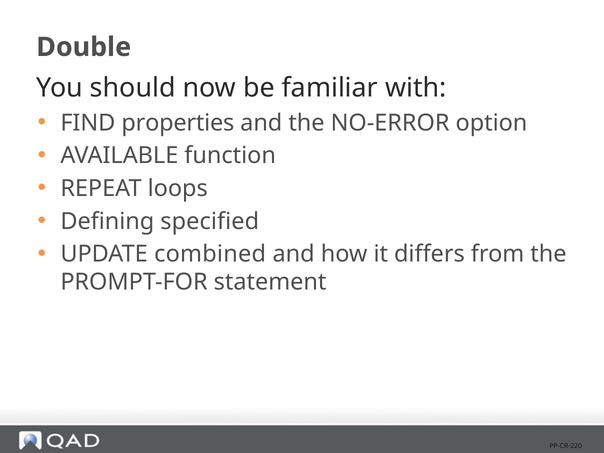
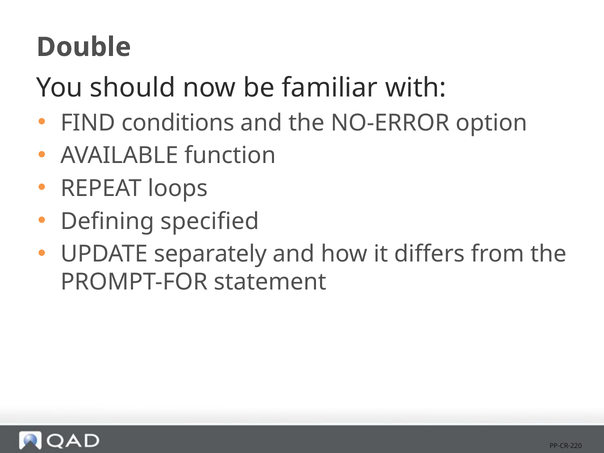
properties: properties -> conditions
combined: combined -> separately
